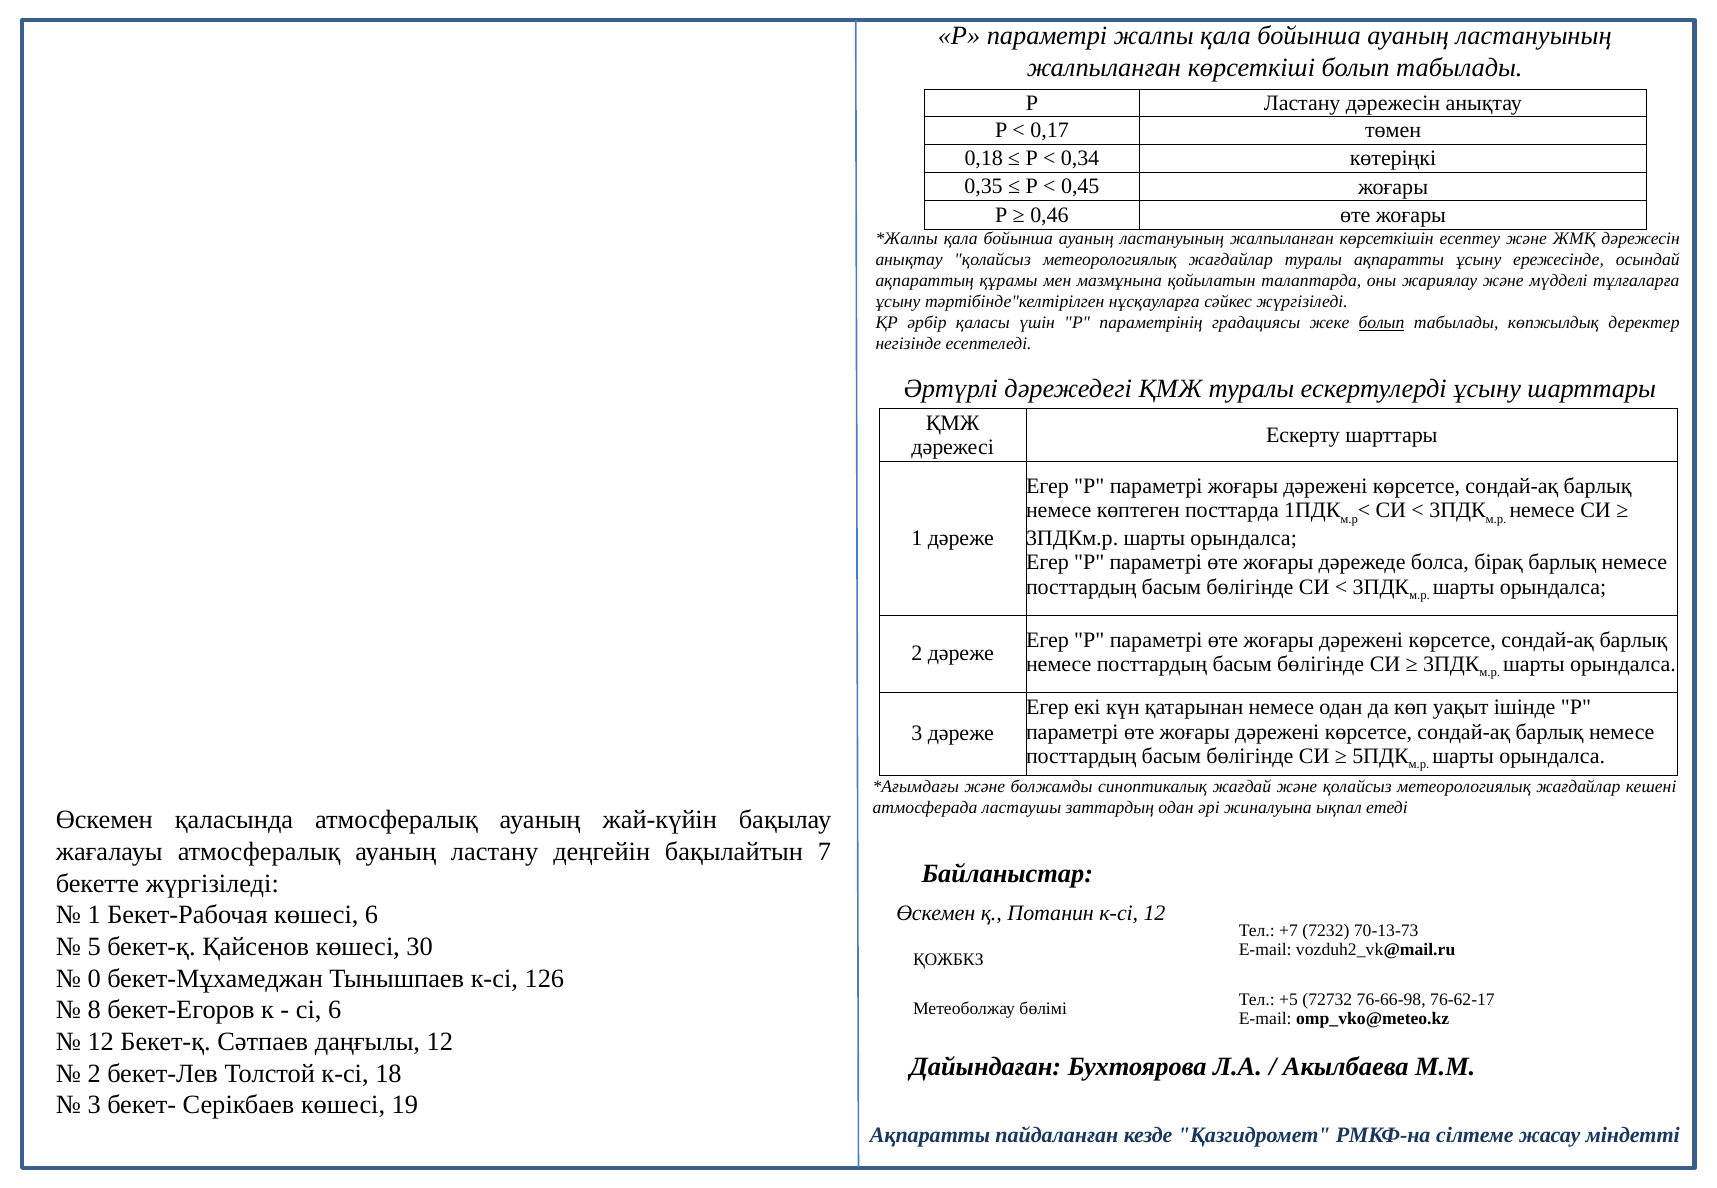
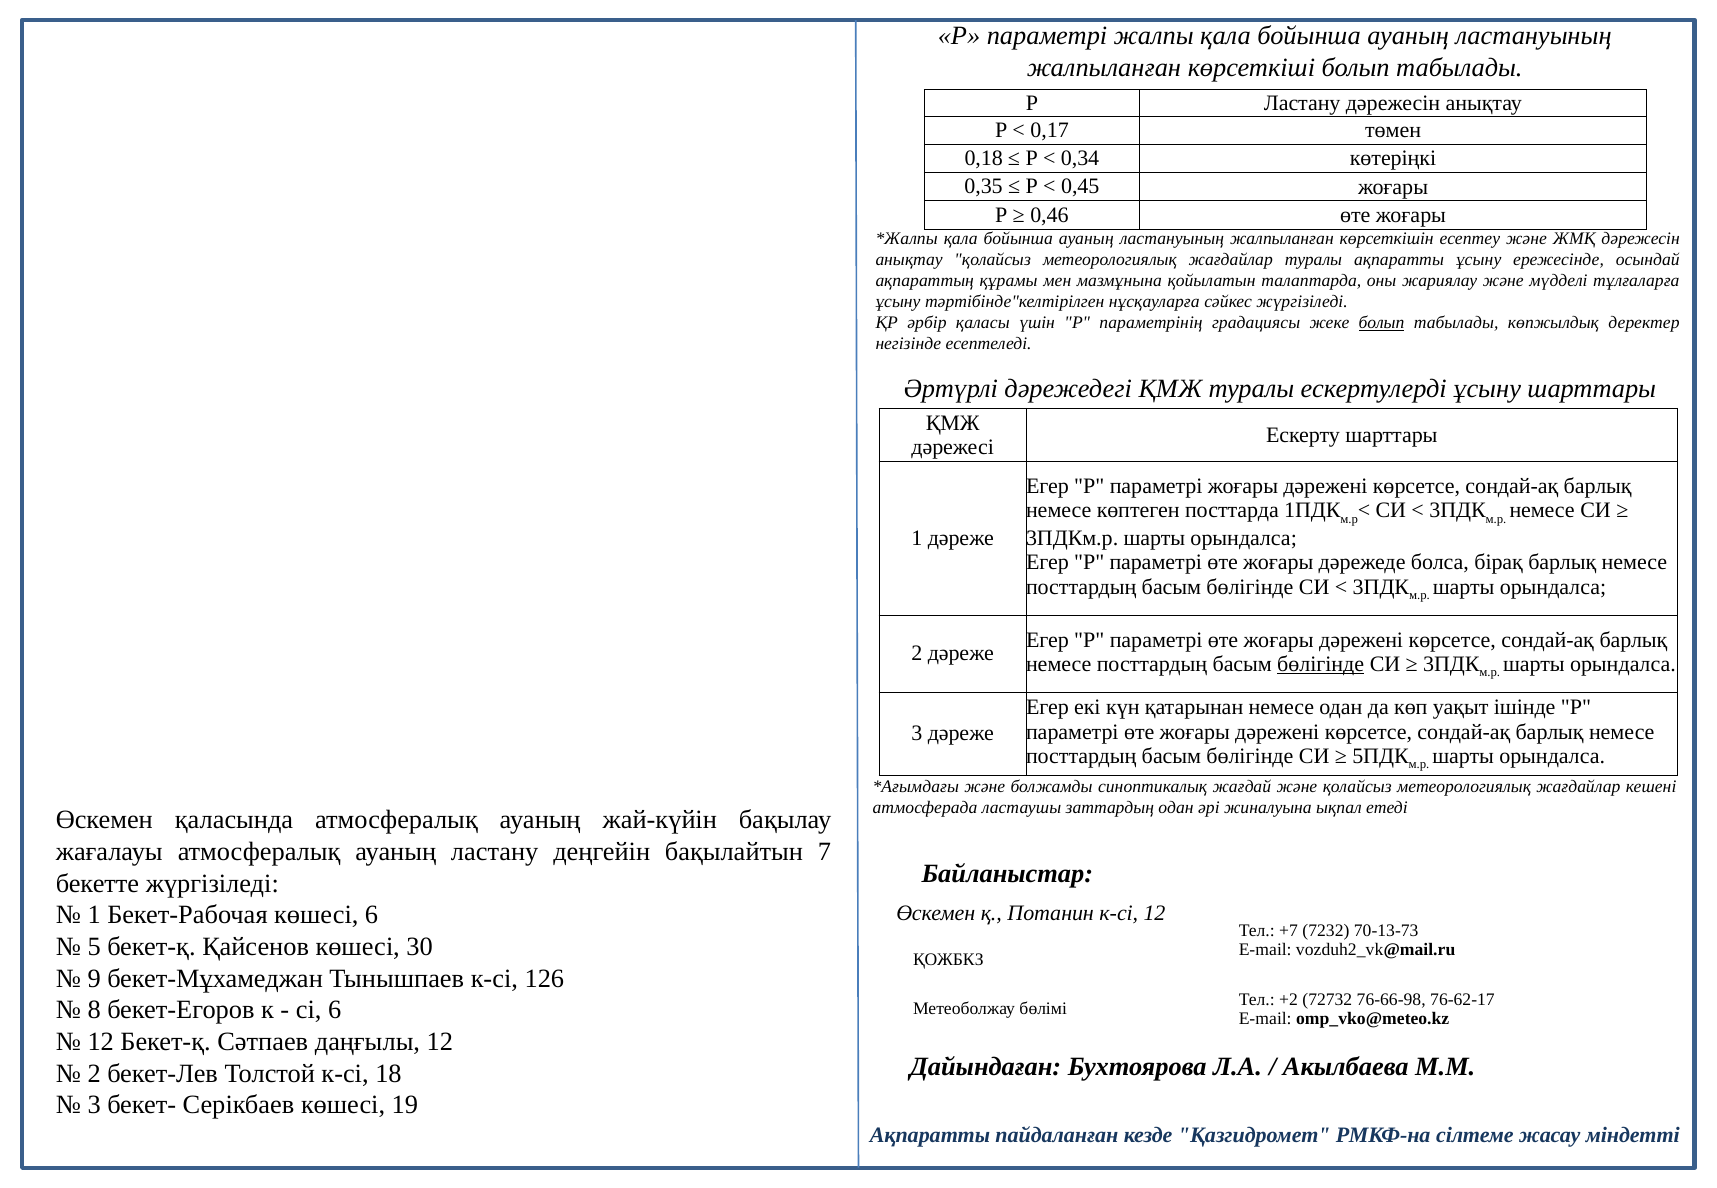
бөлігінде at (1321, 664) underline: none -> present
0: 0 -> 9
+5: +5 -> +2
